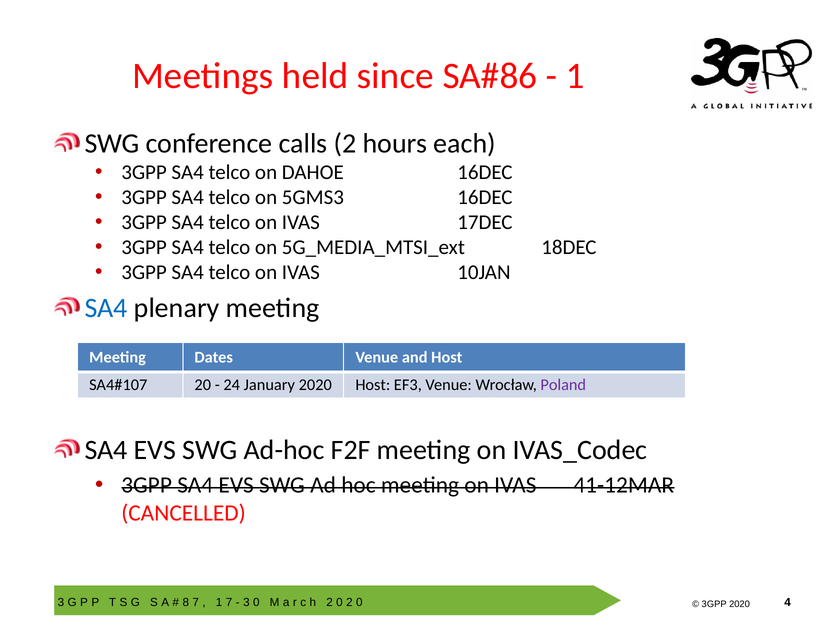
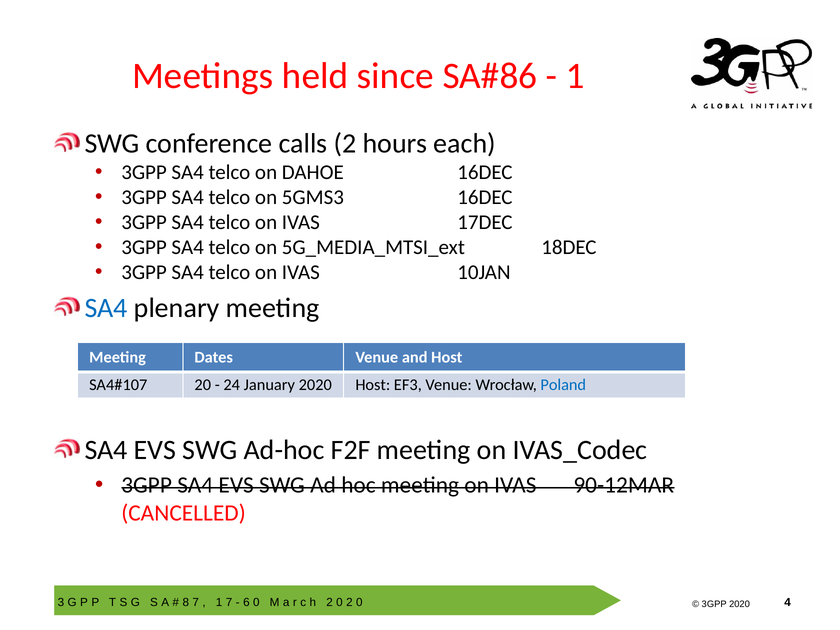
Poland colour: purple -> blue
41-12MAR: 41-12MAR -> 90-12MAR
3 at (246, 602): 3 -> 6
